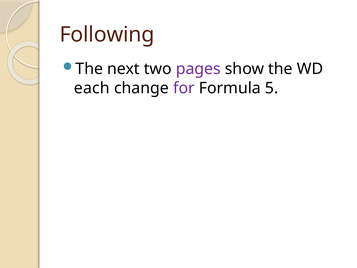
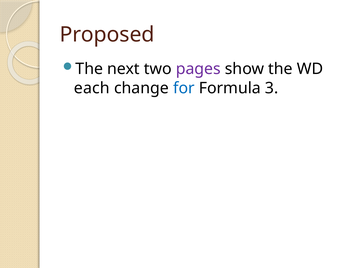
Following: Following -> Proposed
for colour: purple -> blue
5: 5 -> 3
